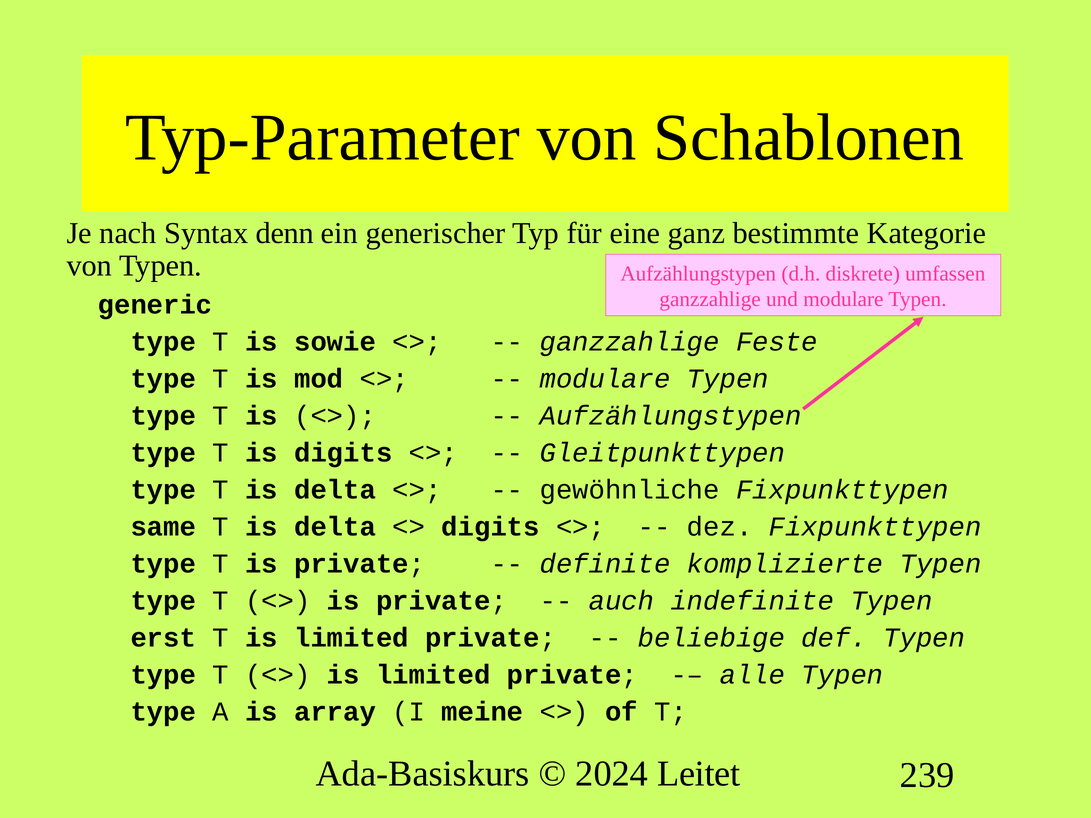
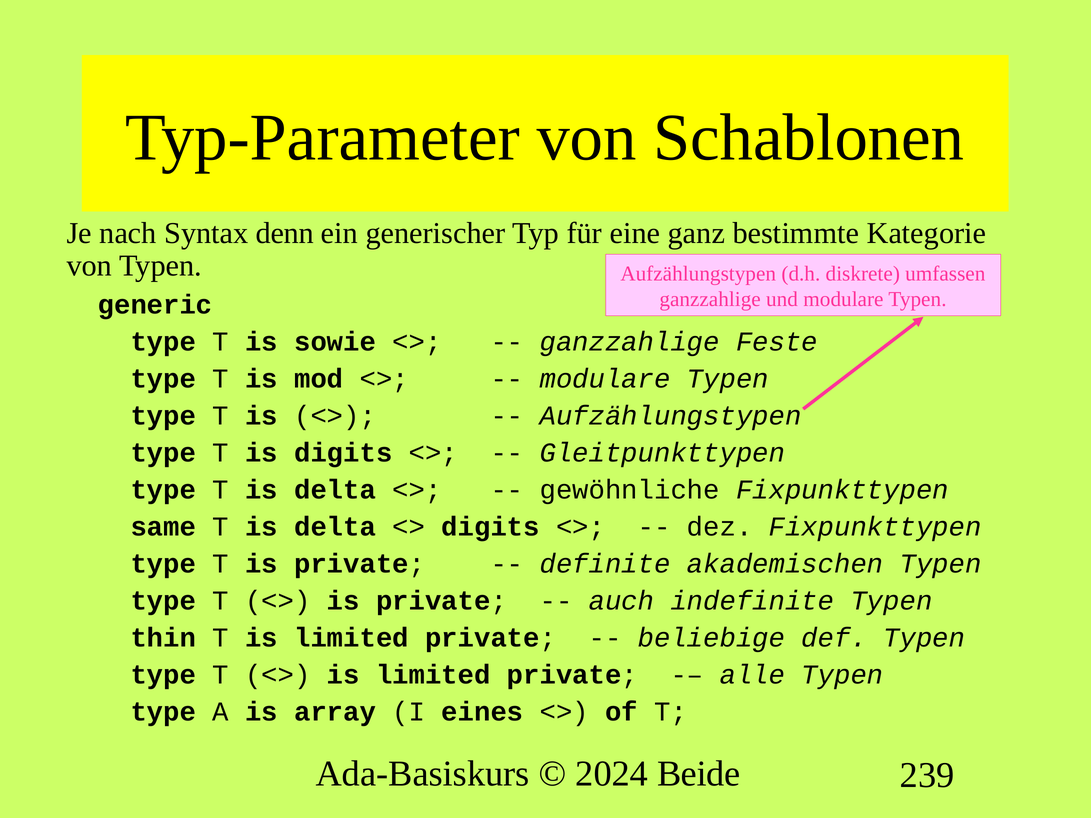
komplizierte: komplizierte -> akademischen
erst: erst -> thin
meine: meine -> eines
Leitet: Leitet -> Beide
